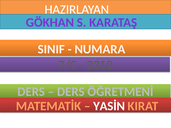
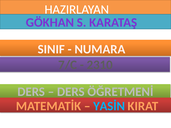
YASİN colour: white -> light blue
